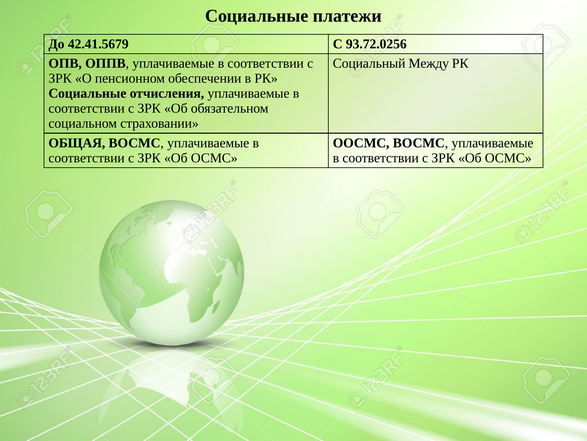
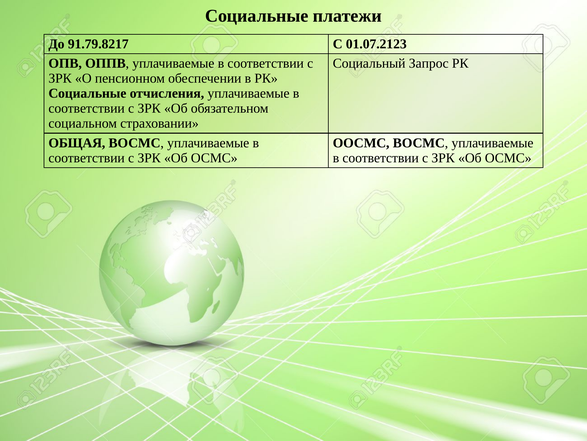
42.41.5679: 42.41.5679 -> 91.79.8217
93.72.0256: 93.72.0256 -> 01.07.2123
Между: Между -> Запрос
